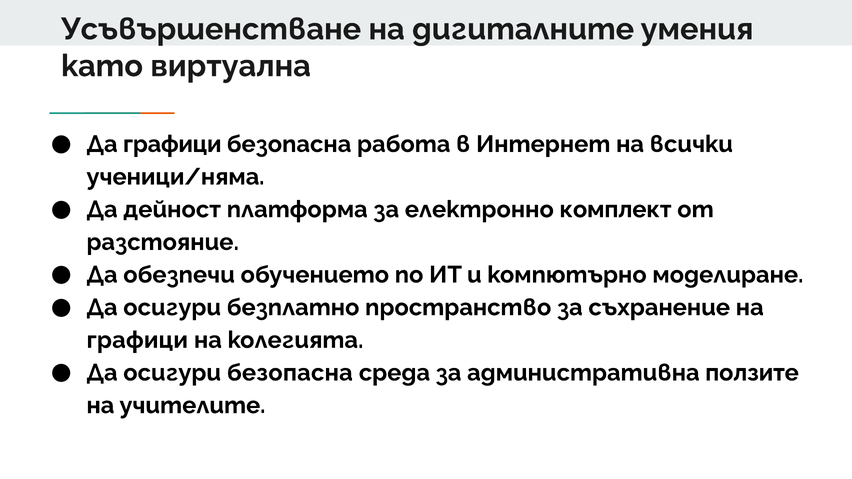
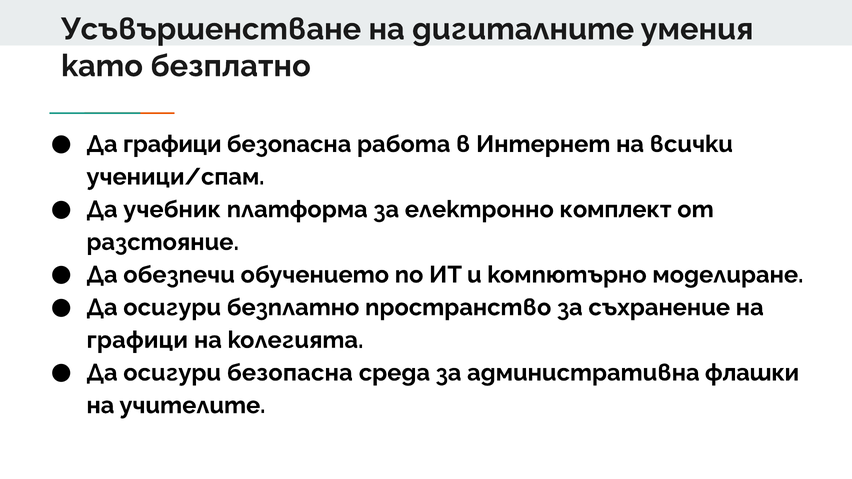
като виртуална: виртуална -> безплатно
ученици/няма: ученици/няма -> ученици/спам
дейност: дейност -> учебник
ползите: ползите -> флашки
